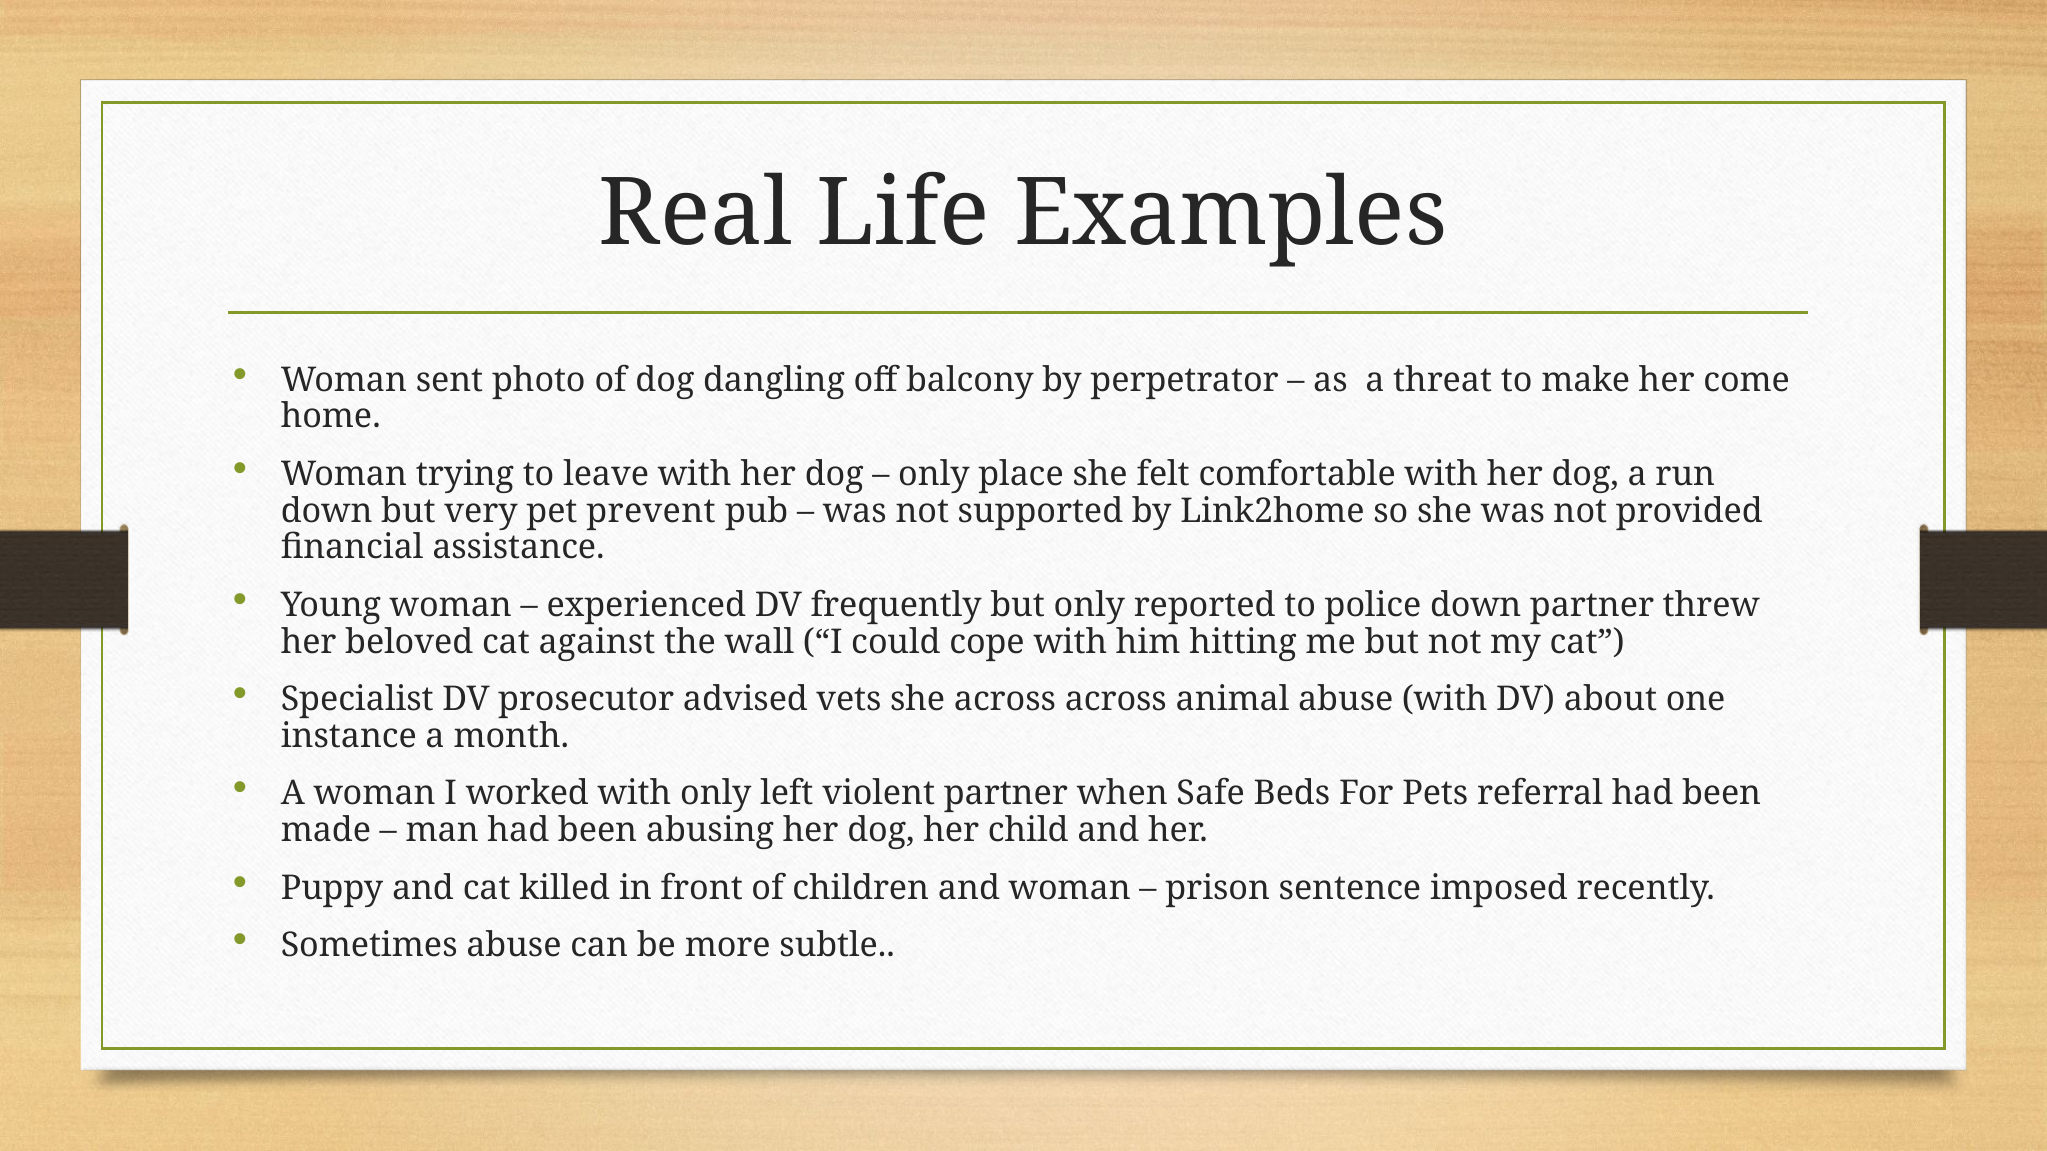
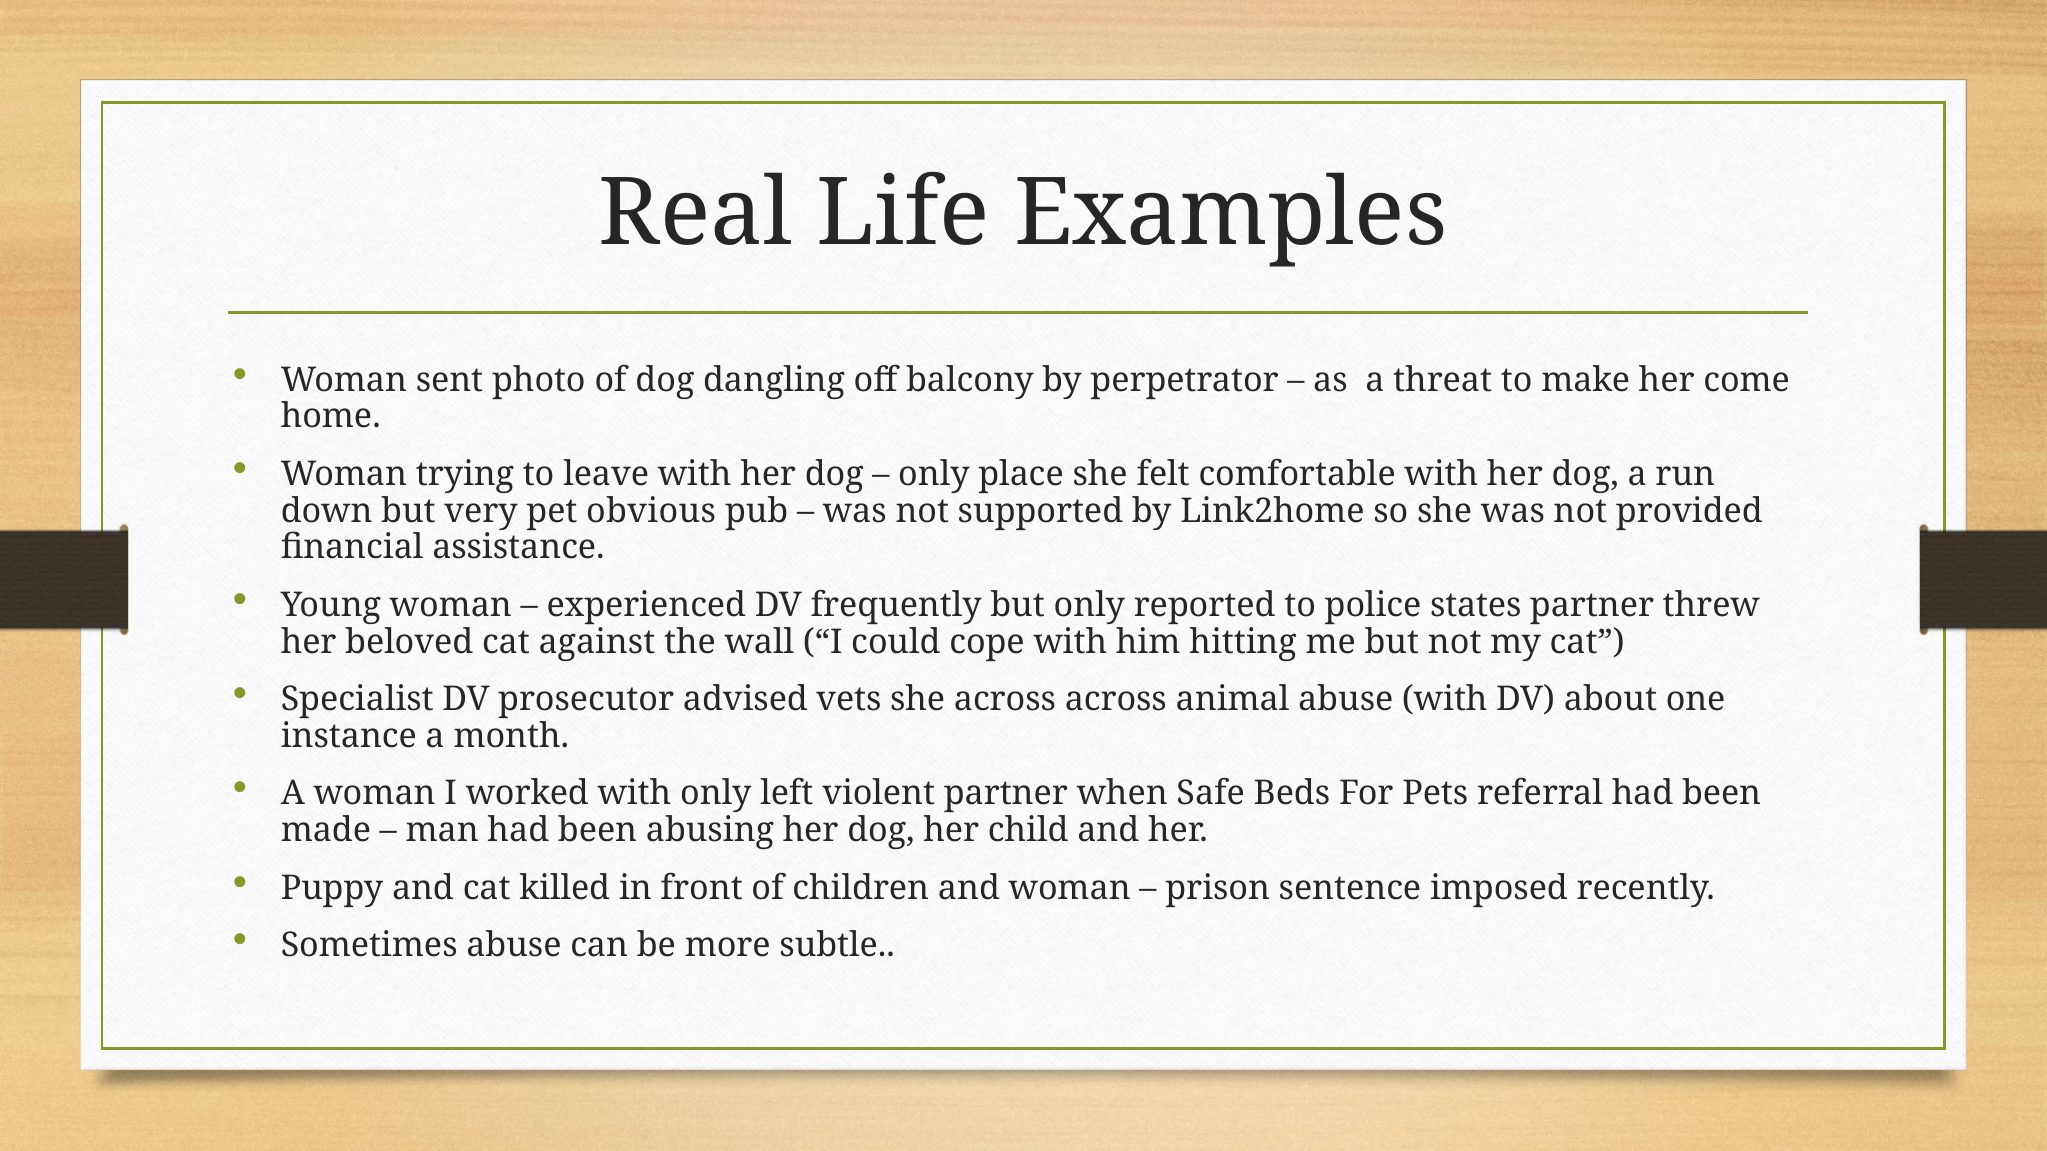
prevent: prevent -> obvious
police down: down -> states
